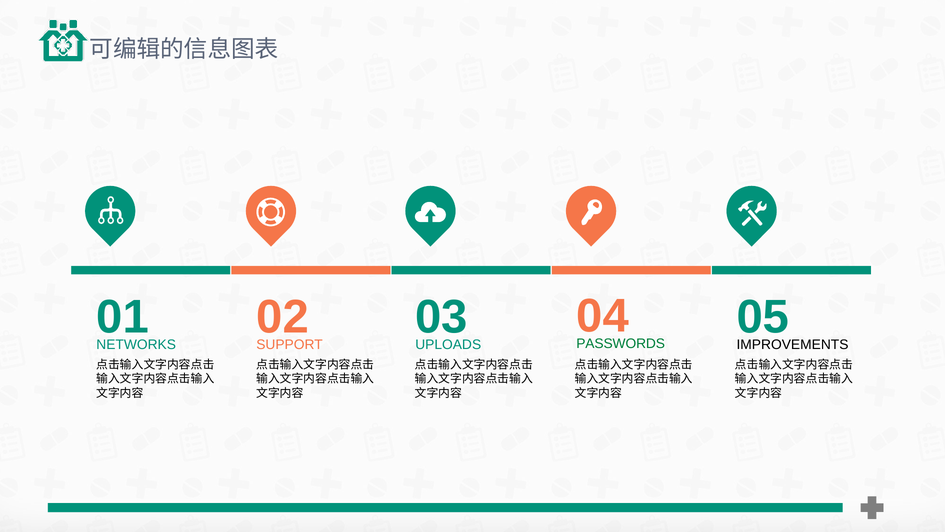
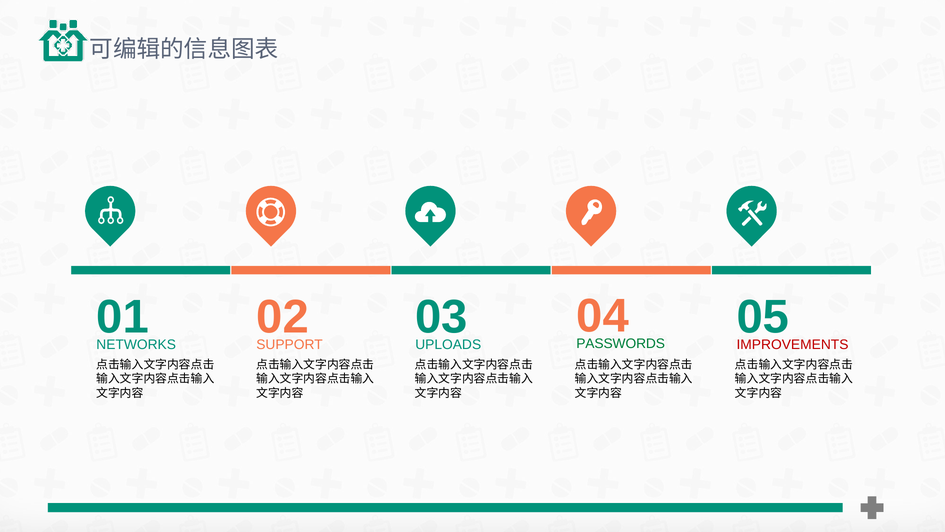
IMPROVEMENTS colour: black -> red
